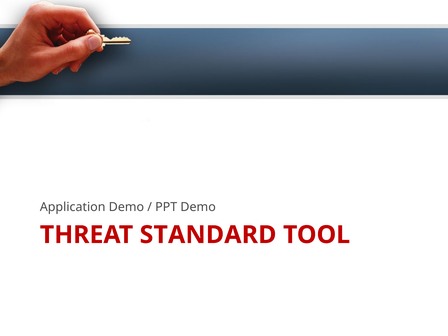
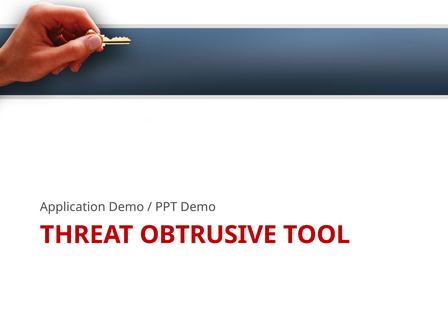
STANDARD: STANDARD -> OBTRUSIVE
